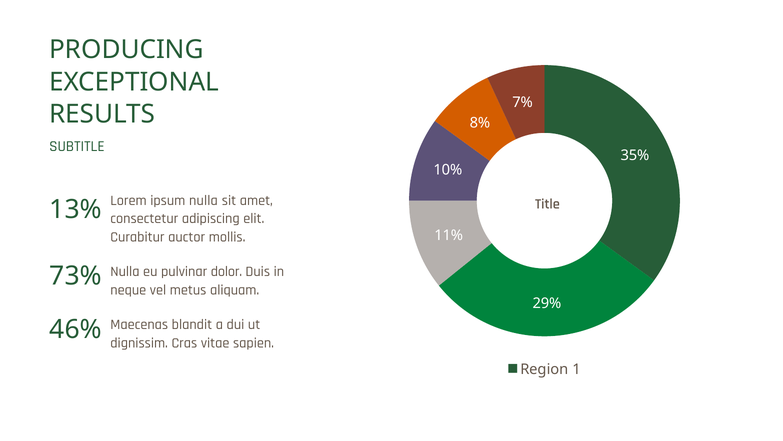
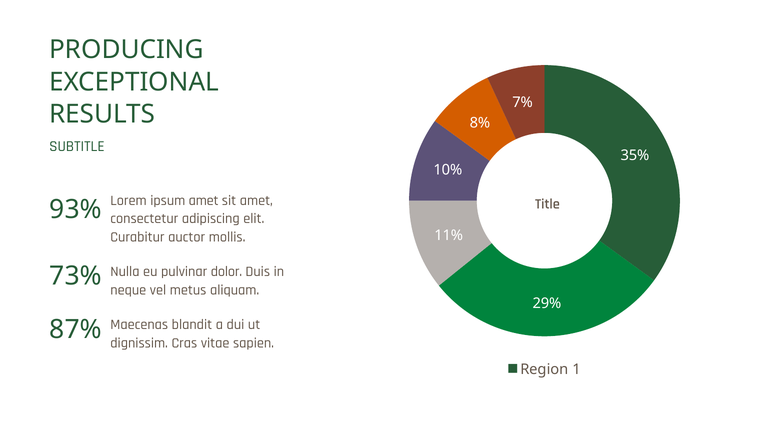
ipsum nulla: nulla -> amet
13%: 13% -> 93%
46%: 46% -> 87%
